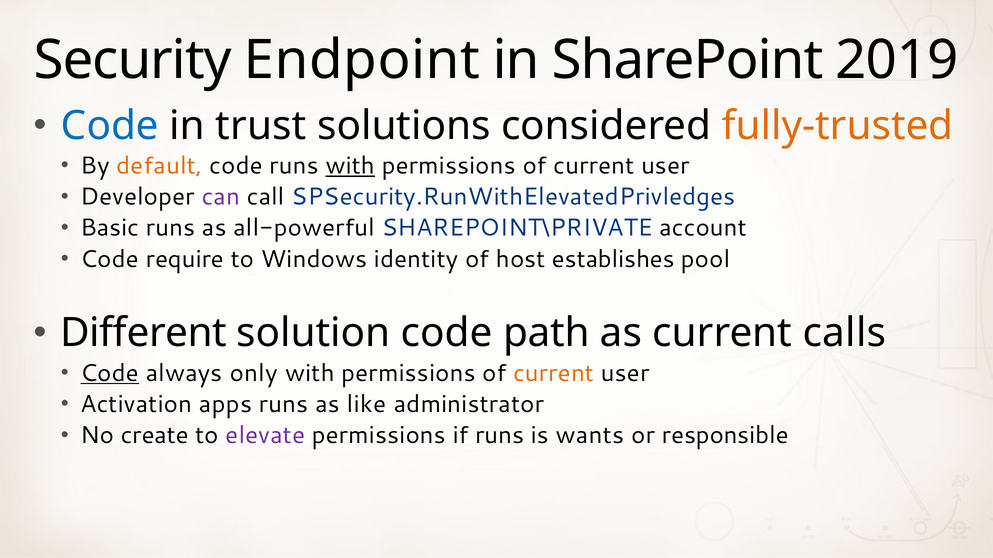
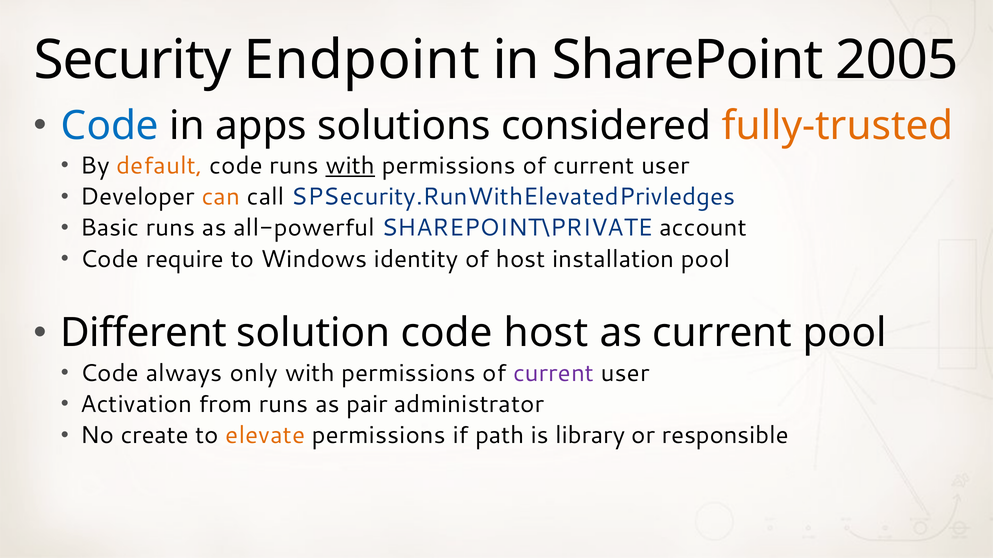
2019: 2019 -> 2005
trust: trust -> apps
can colour: purple -> orange
establishes: establishes -> installation
code path: path -> host
current calls: calls -> pool
Code at (110, 373) underline: present -> none
current at (554, 373) colour: orange -> purple
apps: apps -> from
like: like -> pair
elevate colour: purple -> orange
if runs: runs -> path
wants: wants -> library
